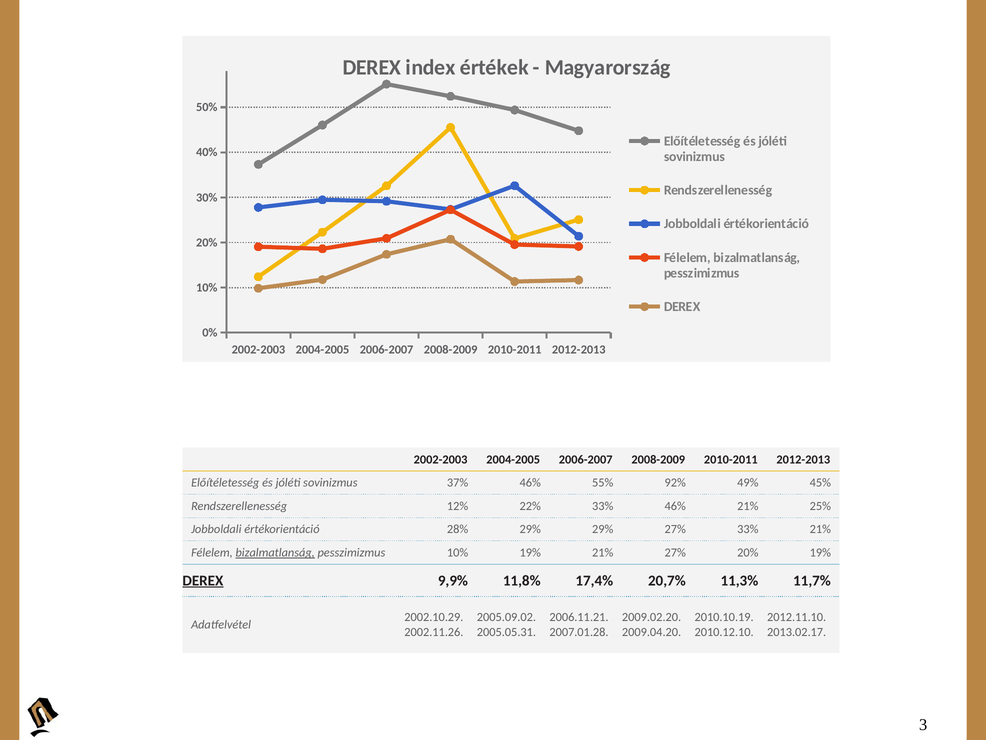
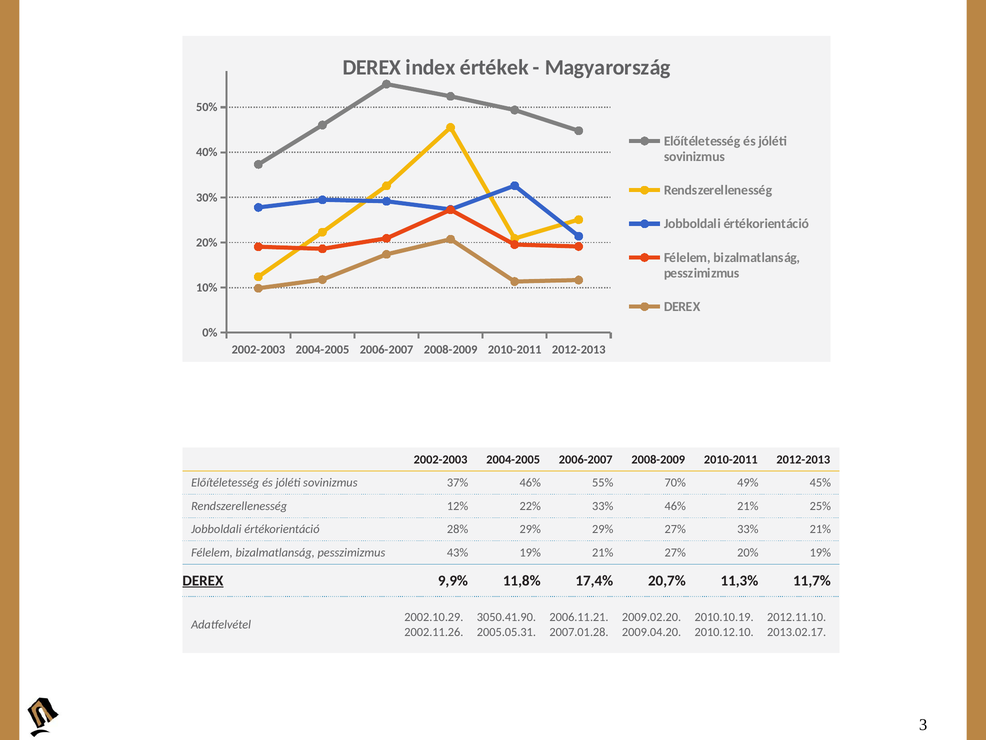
92%: 92% -> 70%
bizalmatlanság at (275, 552) underline: present -> none
pesszimizmus 10%: 10% -> 43%
2005.09.02: 2005.09.02 -> 3050.41.90
